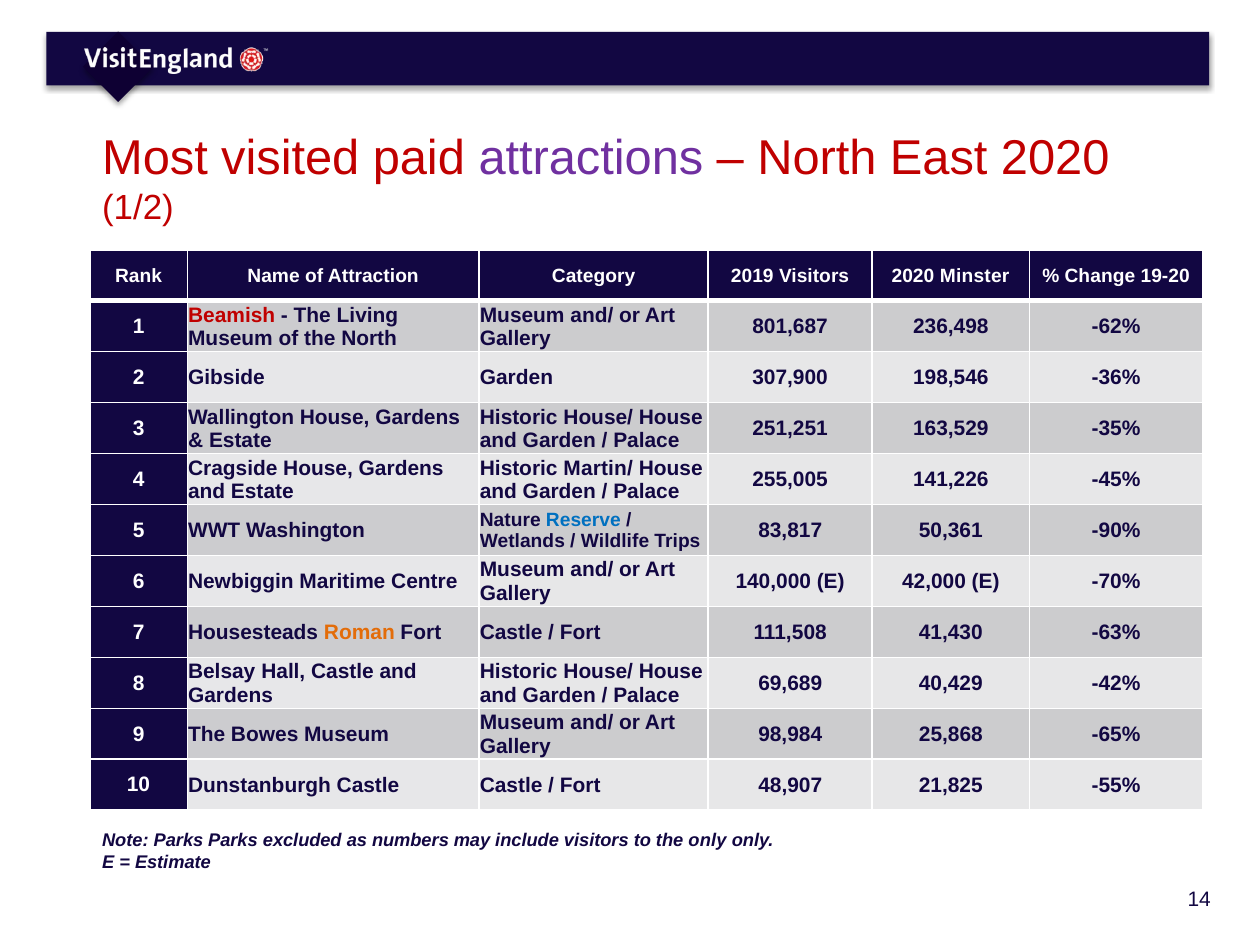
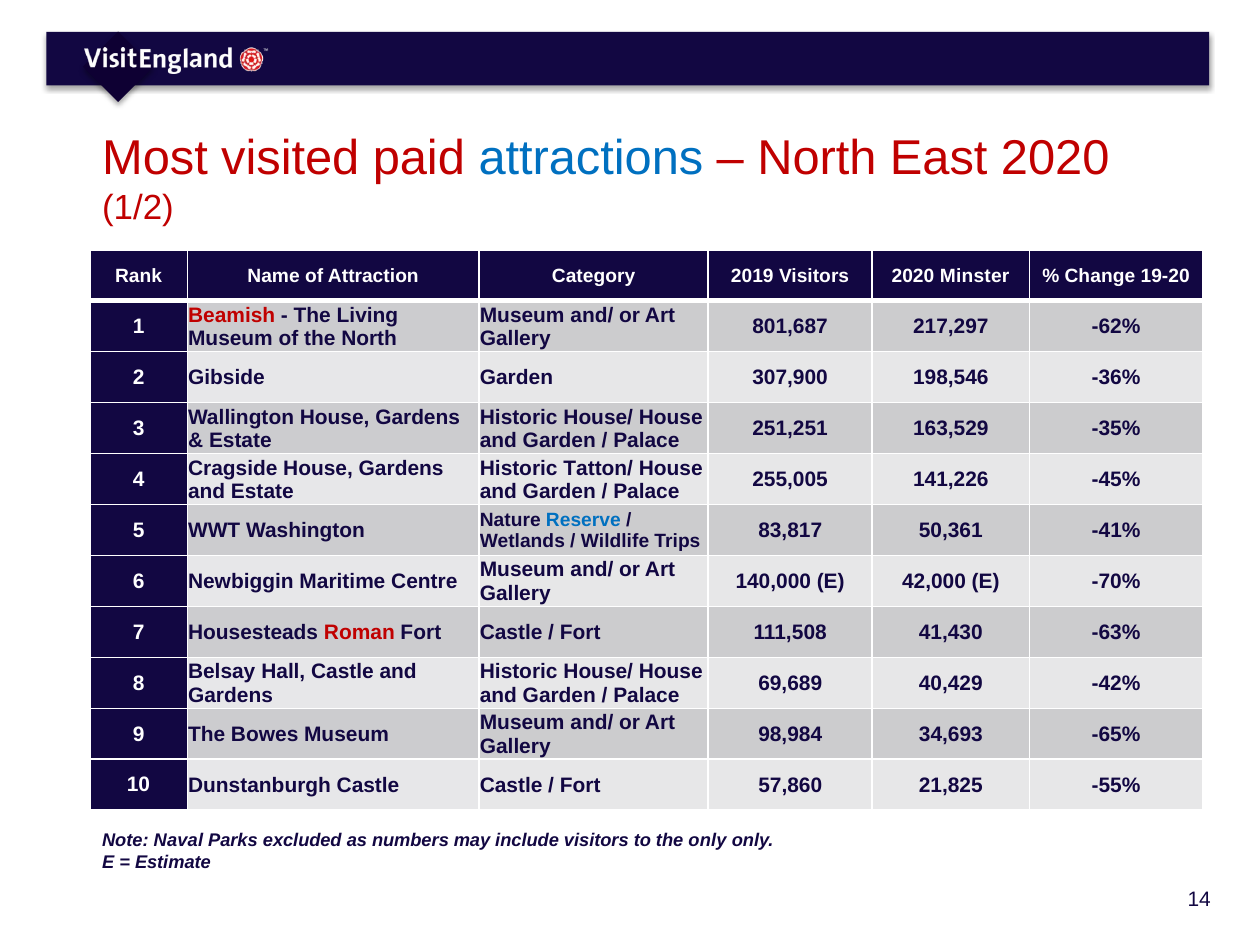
attractions colour: purple -> blue
236,498: 236,498 -> 217,297
Martin/: Martin/ -> Tatton/
-90%: -90% -> -41%
Roman colour: orange -> red
25,868: 25,868 -> 34,693
48,907: 48,907 -> 57,860
Note Parks: Parks -> Naval
